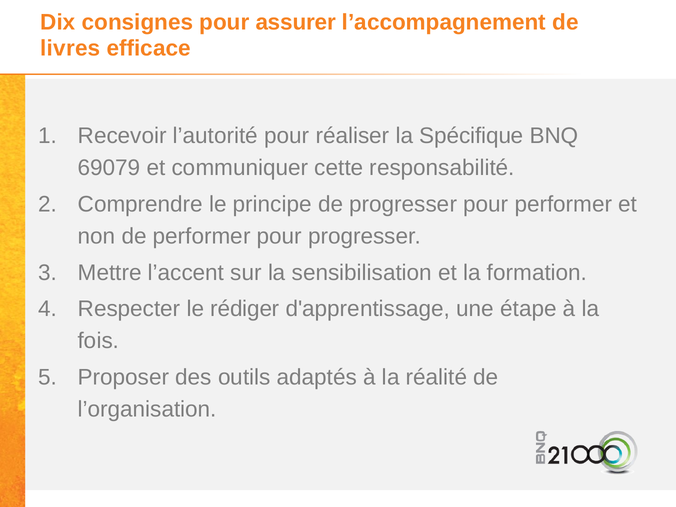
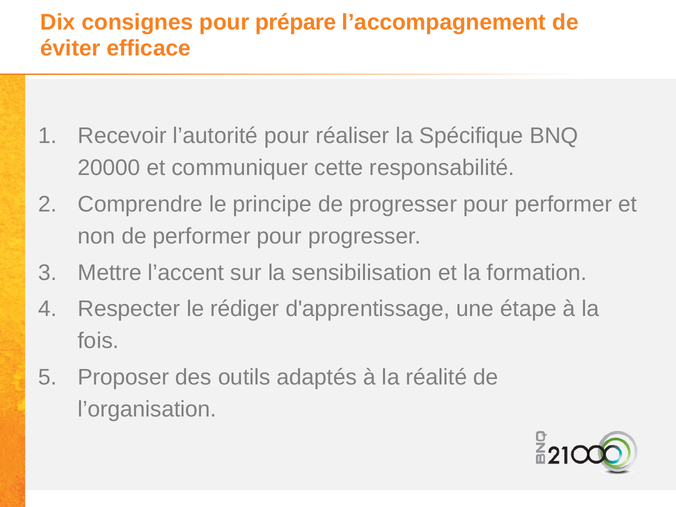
assurer: assurer -> prépare
livres: livres -> éviter
69079: 69079 -> 20000
